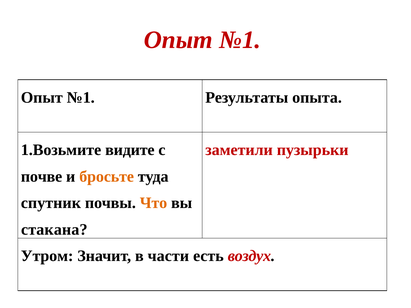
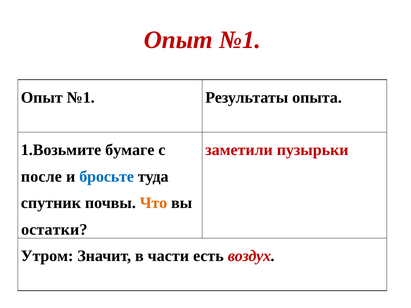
видите: видите -> бумаге
почве: почве -> после
бросьте colour: orange -> blue
стакана: стакана -> остатки
